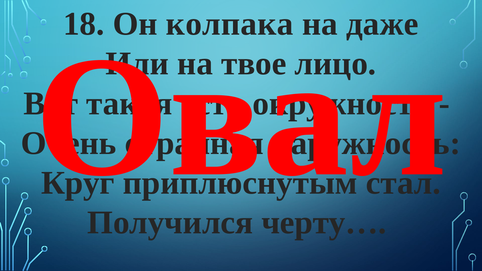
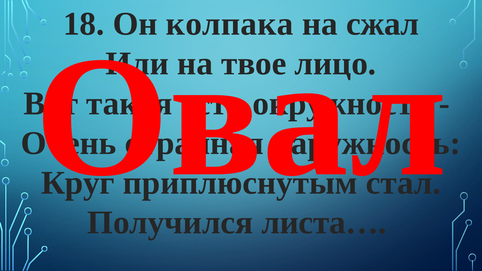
даже: даже -> сжал
черту…: черту… -> листа…
